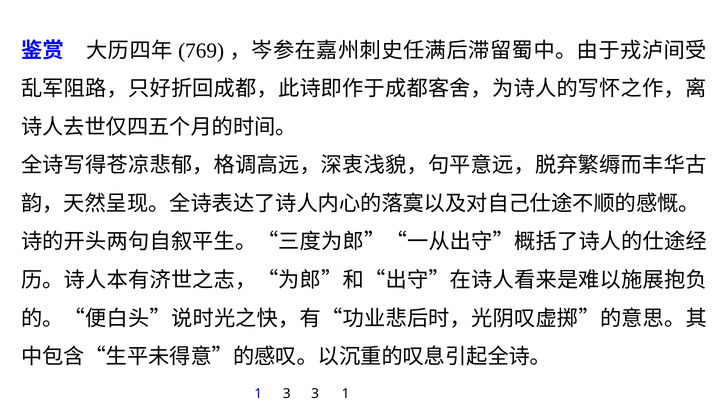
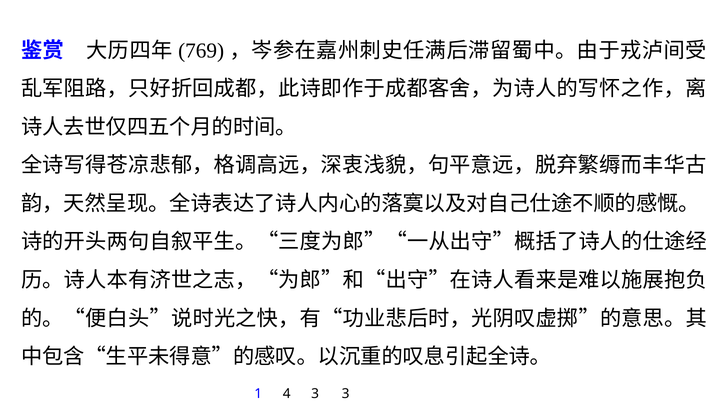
1 3: 3 -> 4
3 1: 1 -> 3
